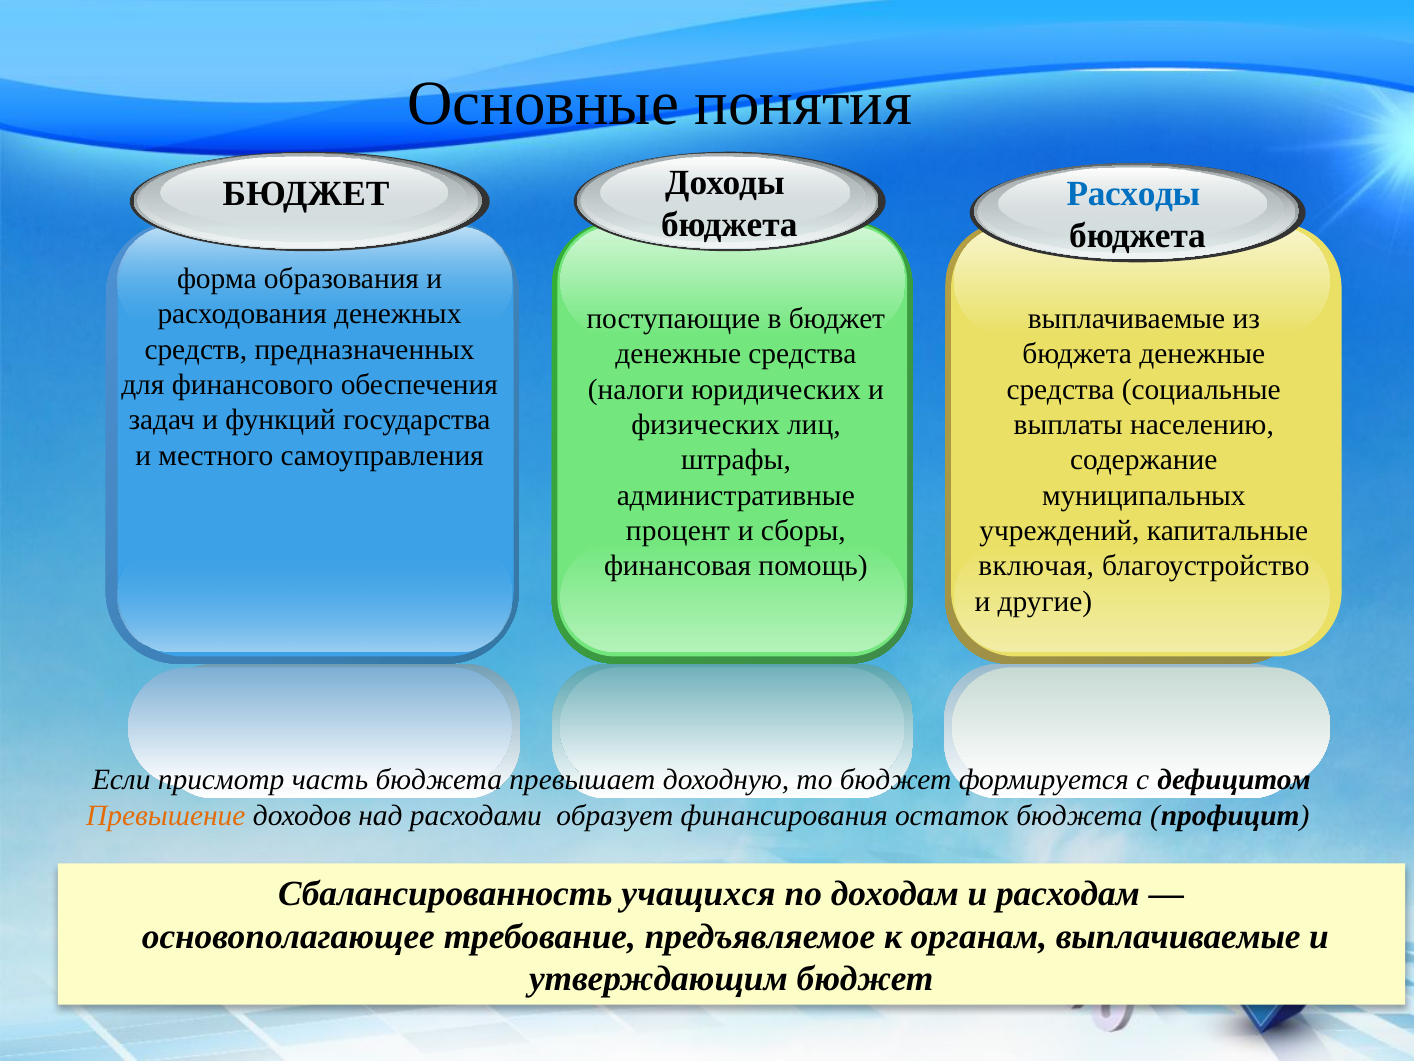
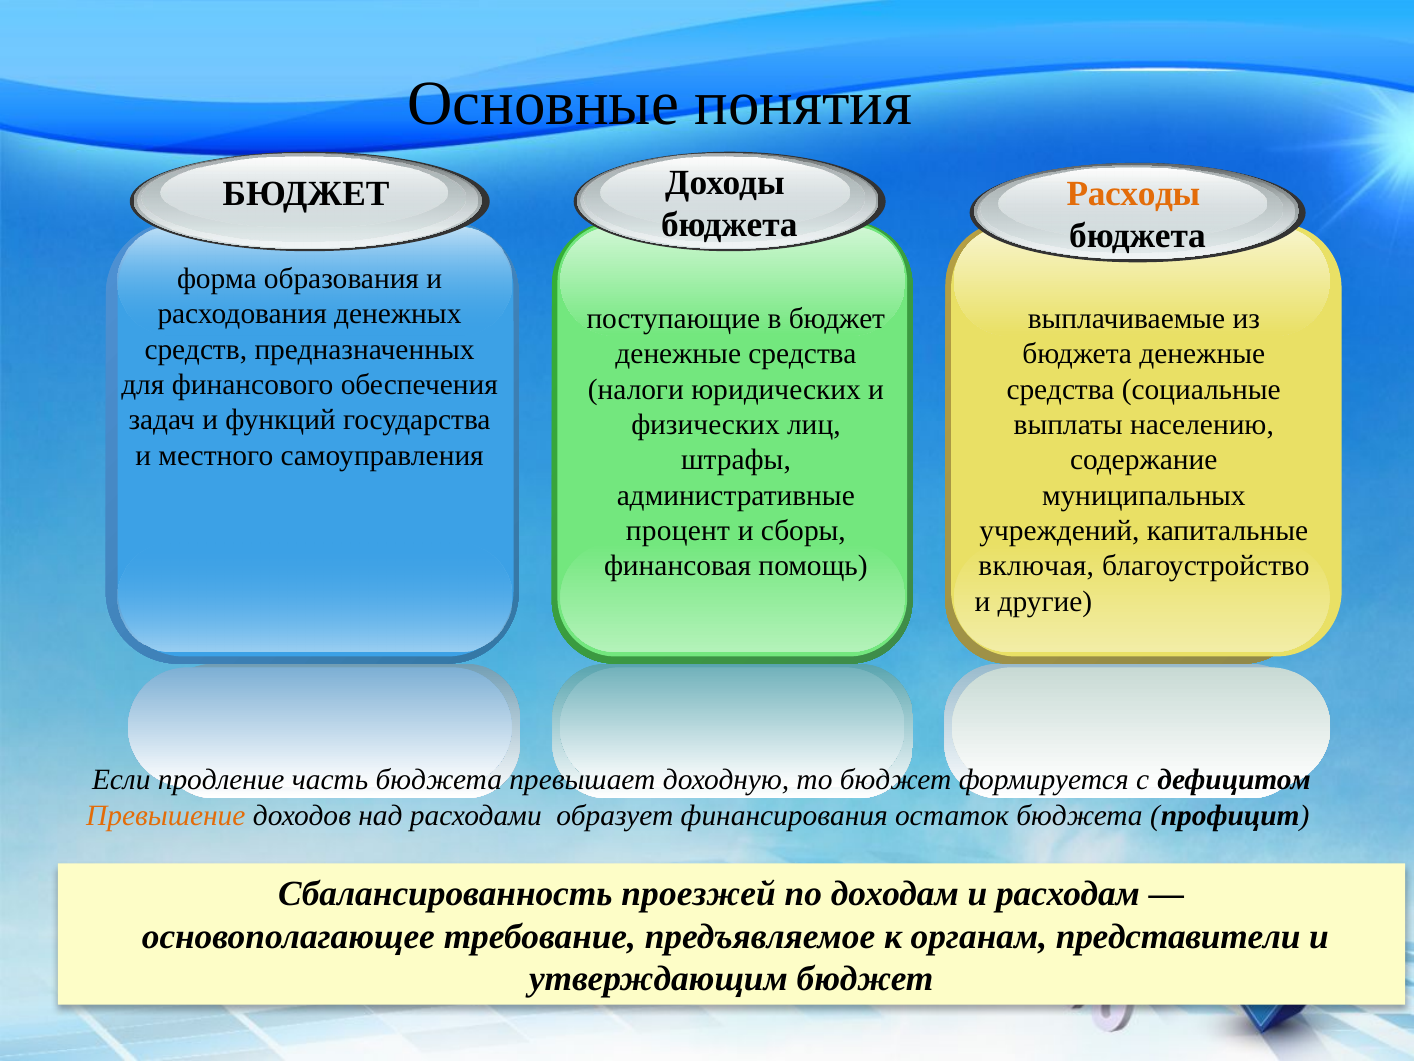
Расходы colour: blue -> orange
присмотр: присмотр -> продление
учащихся: учащихся -> проезжей
органам выплачиваемые: выплачиваемые -> представители
